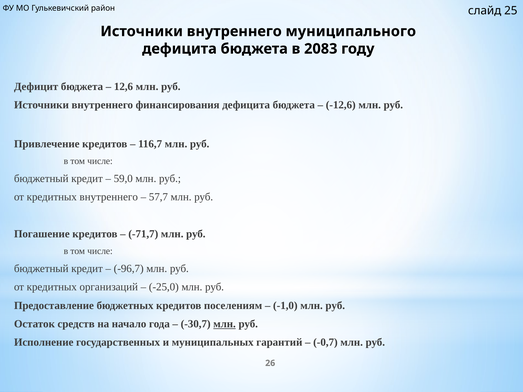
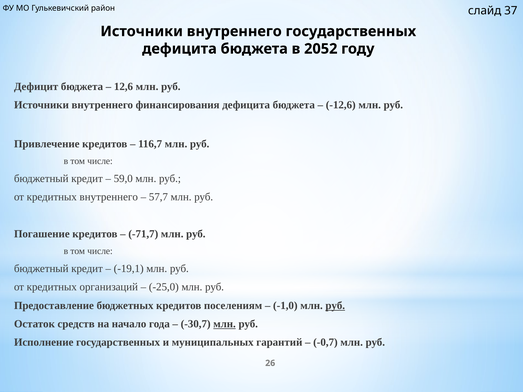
25: 25 -> 37
внутреннего муниципального: муниципального -> государственных
2083: 2083 -> 2052
-96,7: -96,7 -> -19,1
руб at (335, 306) underline: none -> present
